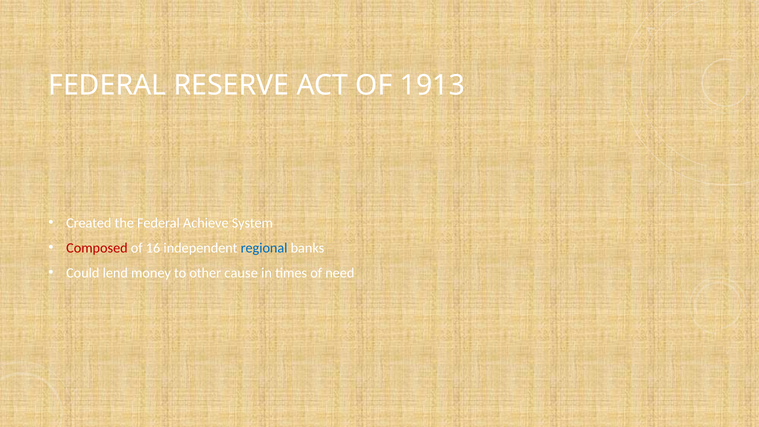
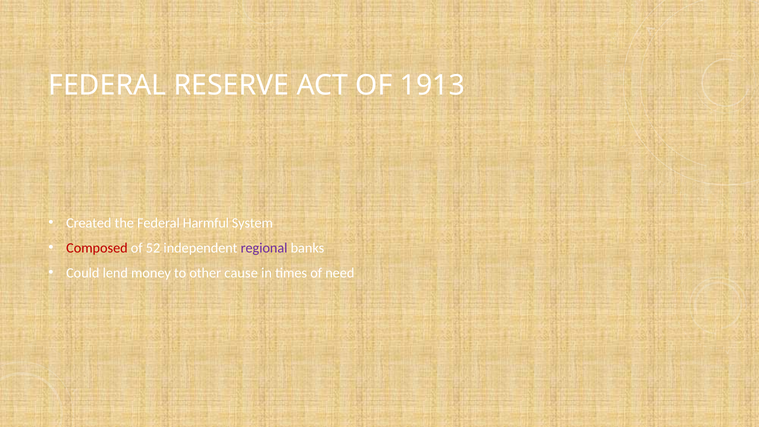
Achieve: Achieve -> Harmful
16: 16 -> 52
regional colour: blue -> purple
